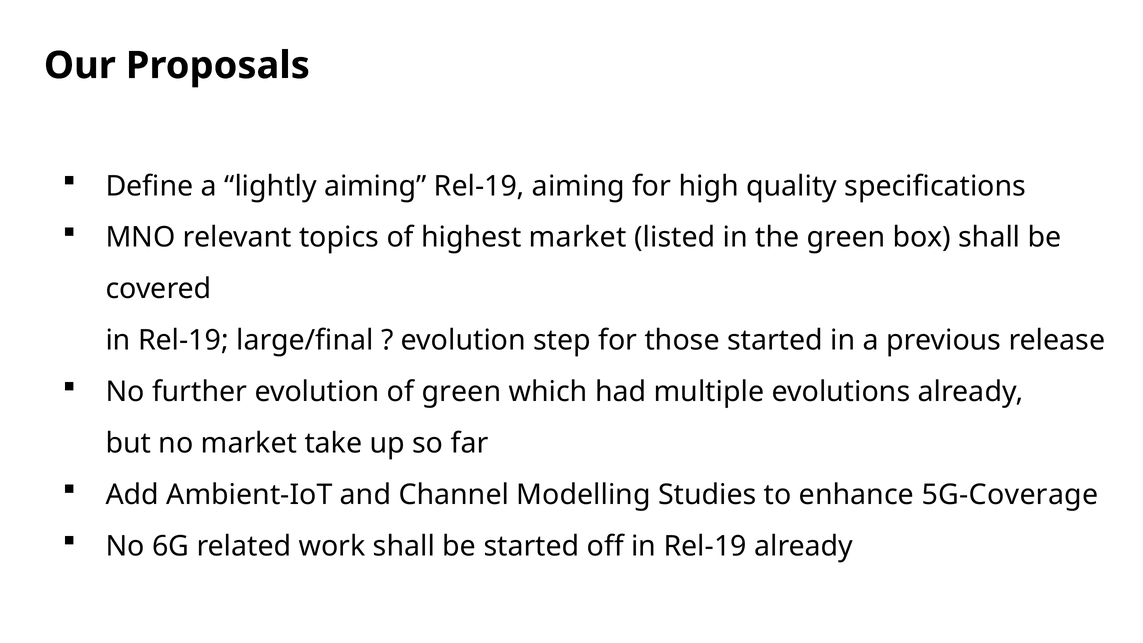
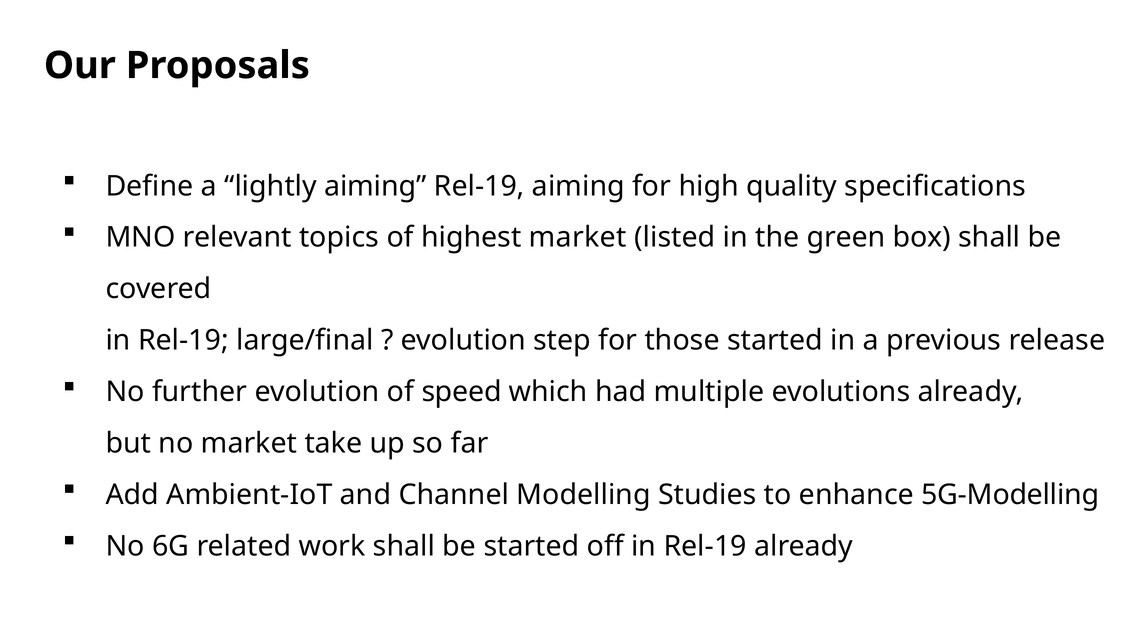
of green: green -> speed
5G-Coverage: 5G-Coverage -> 5G-Modelling
